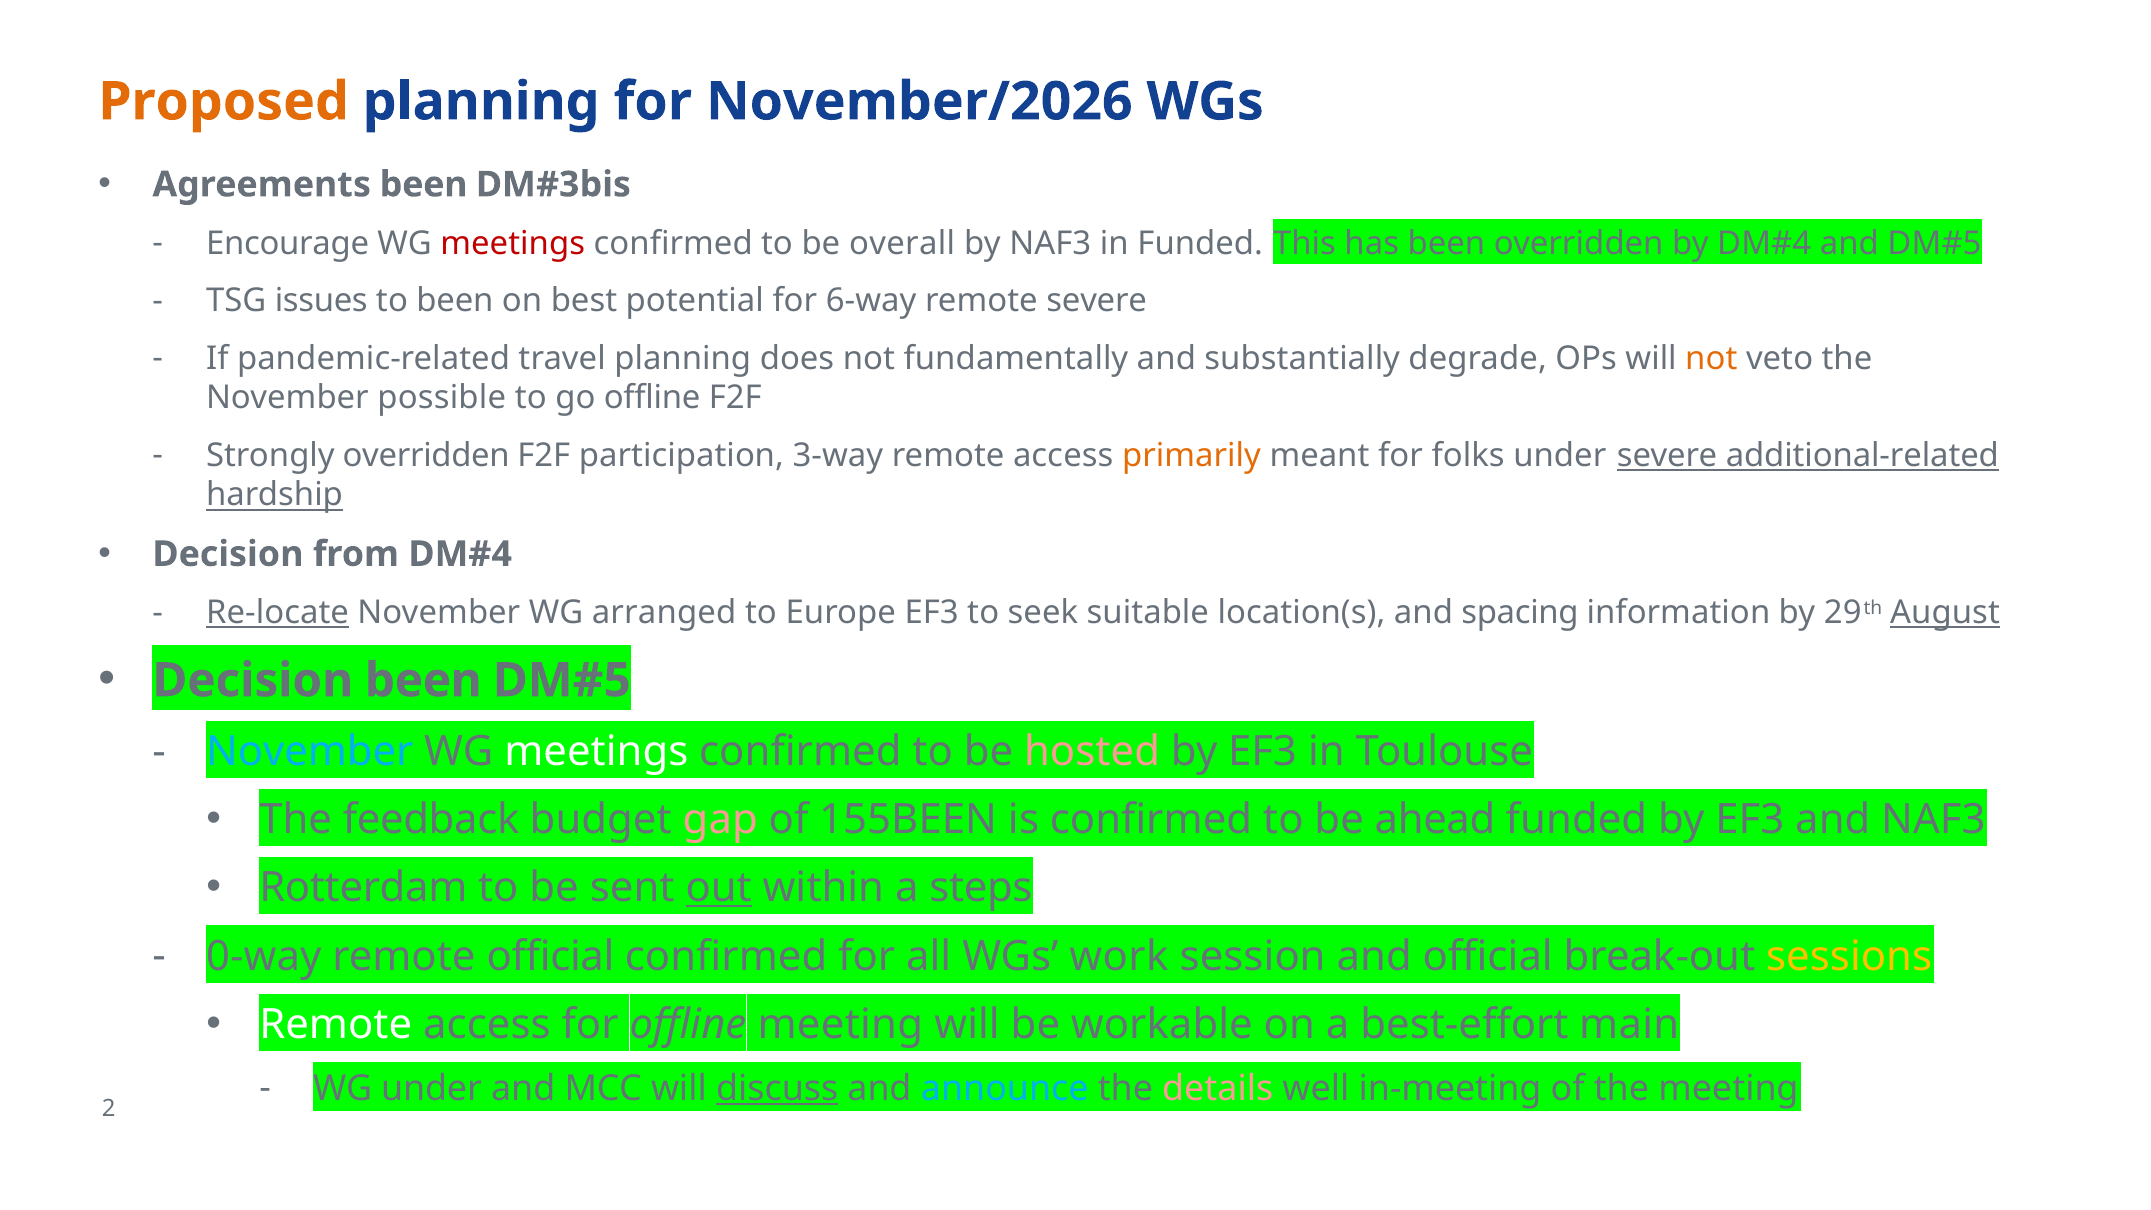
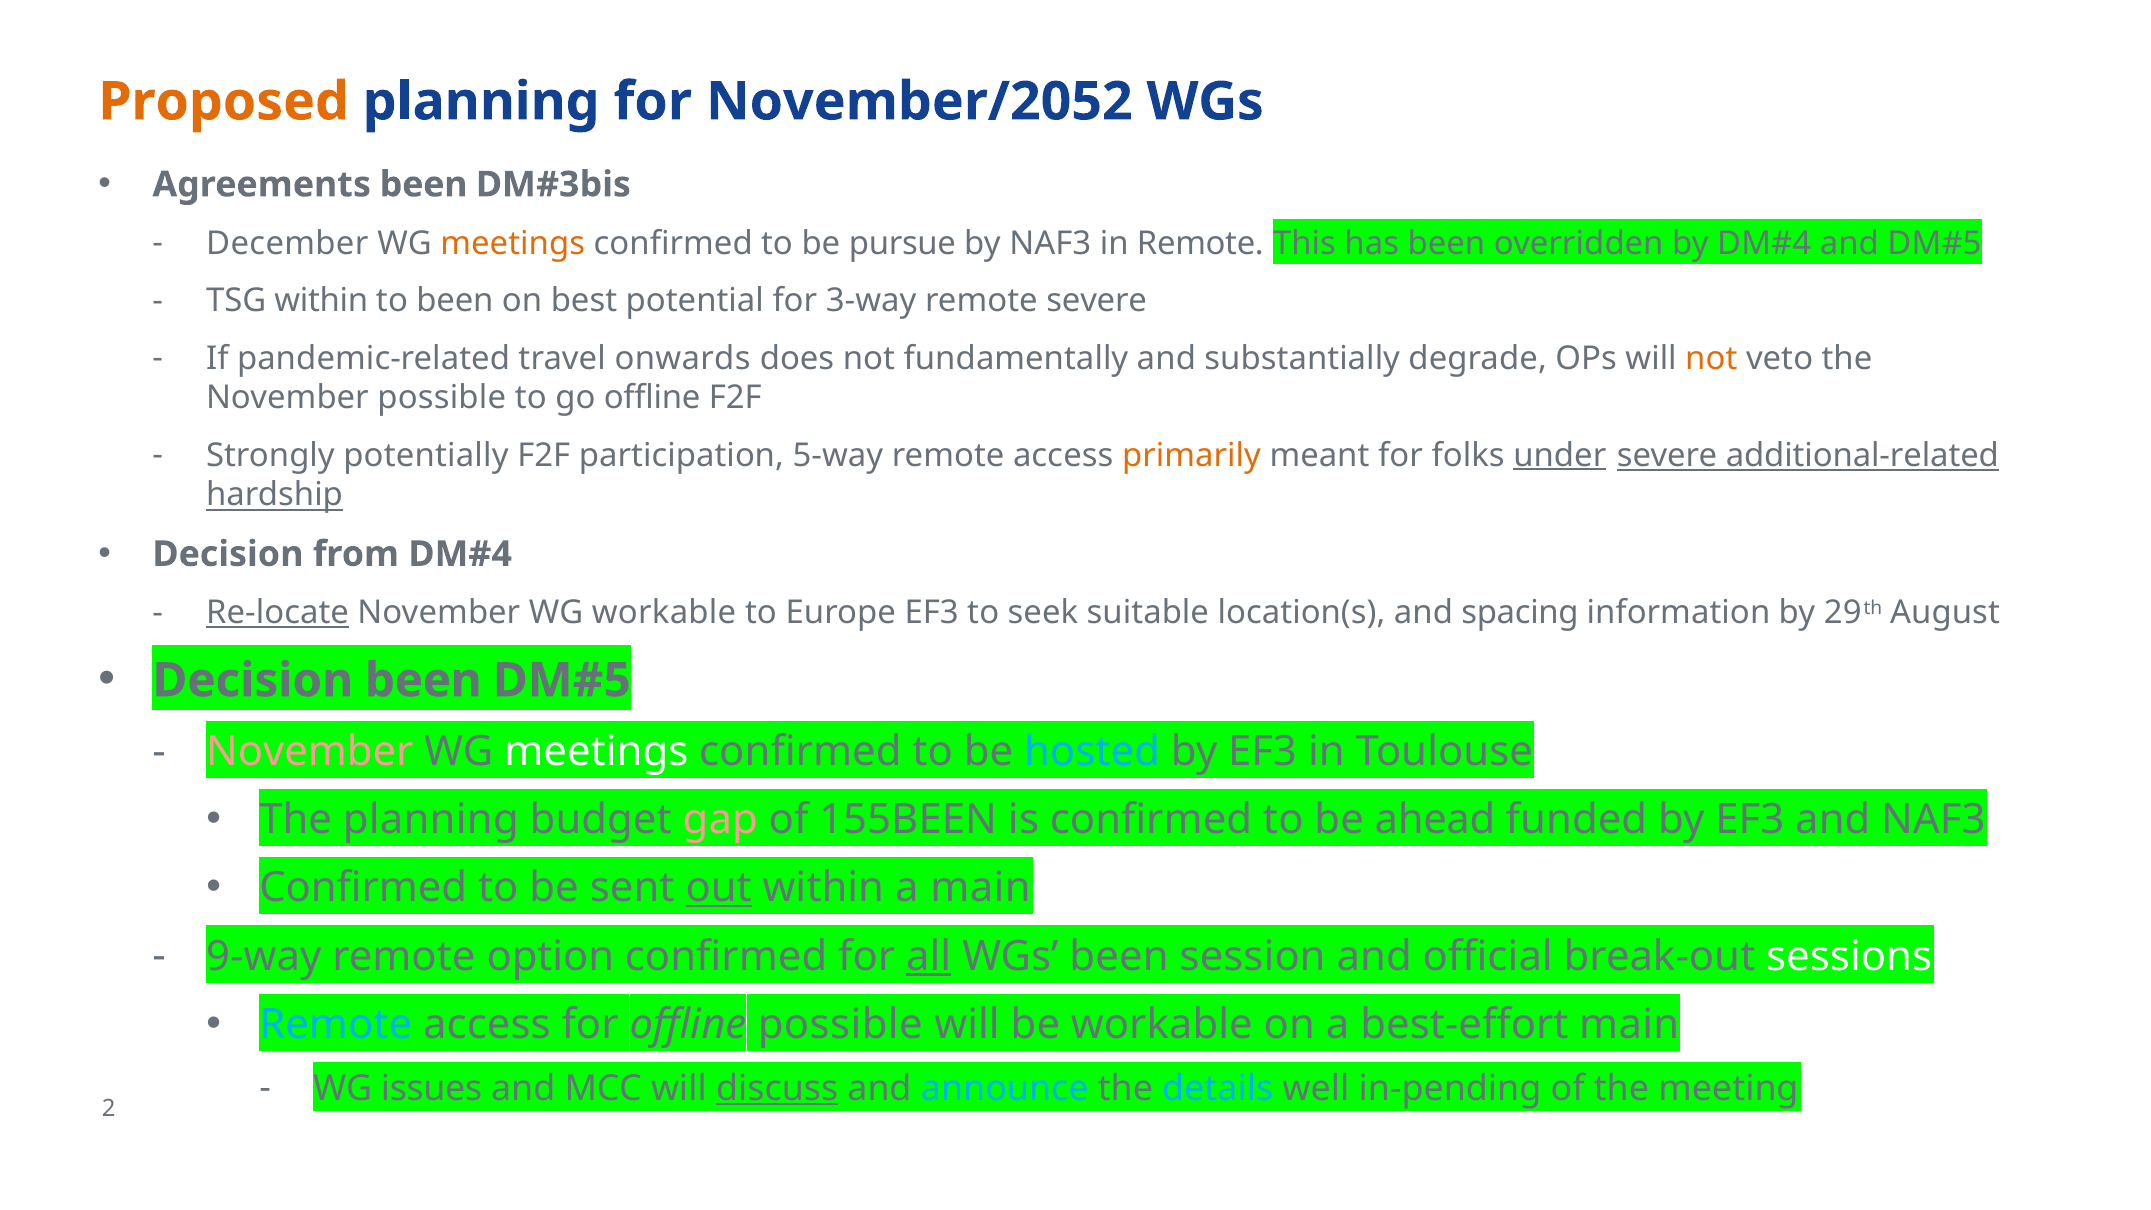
November/2026: November/2026 -> November/2052
Encourage: Encourage -> December
meetings at (513, 244) colour: red -> orange
overall: overall -> pursue
in Funded: Funded -> Remote
TSG issues: issues -> within
6-way: 6-way -> 3-way
travel planning: planning -> onwards
Strongly overridden: overridden -> potentially
3-way: 3-way -> 5-way
under at (1560, 455) underline: none -> present
WG arranged: arranged -> workable
August underline: present -> none
November at (310, 752) colour: light blue -> pink
hosted colour: pink -> light blue
The feedback: feedback -> planning
Rotterdam at (363, 888): Rotterdam -> Confirmed
a steps: steps -> main
0-way: 0-way -> 9-way
remote official: official -> option
all underline: none -> present
WGs work: work -> been
sessions colour: yellow -> white
Remote at (336, 1025) colour: white -> light blue
offline meeting: meeting -> possible
WG under: under -> issues
details colour: pink -> light blue
in-meeting: in-meeting -> in-pending
